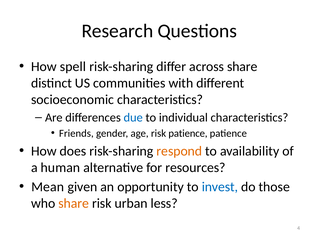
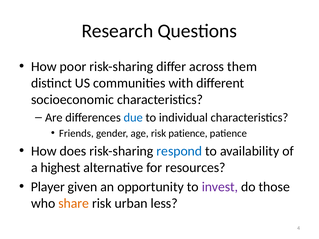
spell: spell -> poor
across share: share -> them
respond colour: orange -> blue
human: human -> highest
Mean: Mean -> Player
invest colour: blue -> purple
